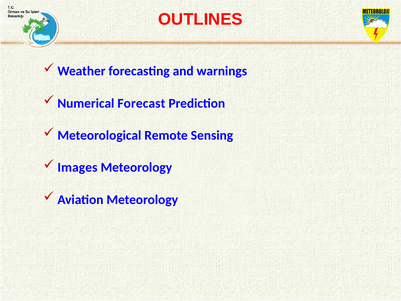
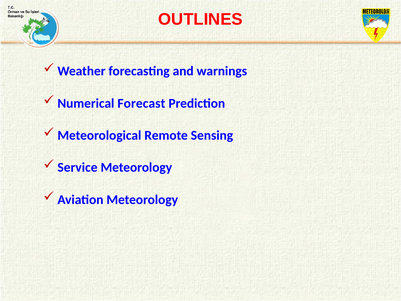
Images: Images -> Service
